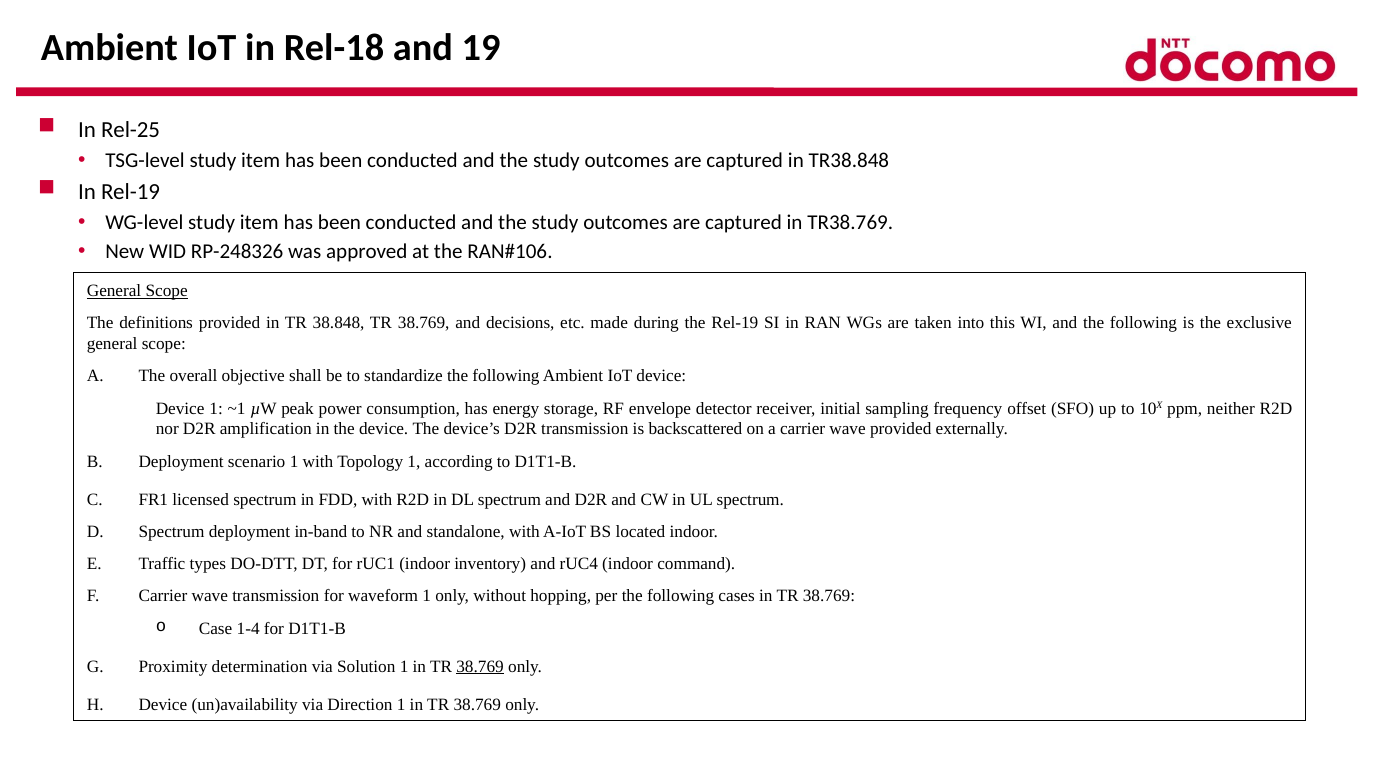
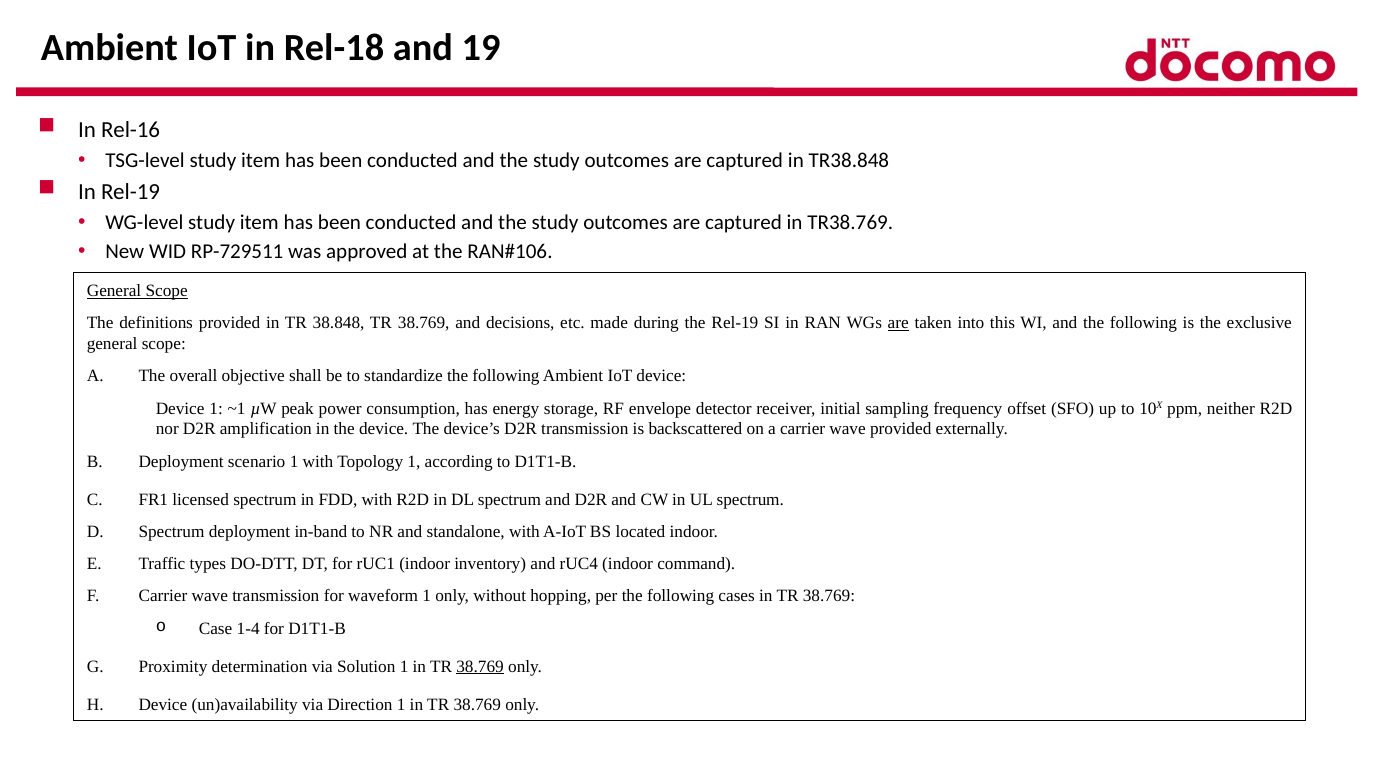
Rel-25: Rel-25 -> Rel-16
RP-248326: RP-248326 -> RP-729511
are at (898, 323) underline: none -> present
